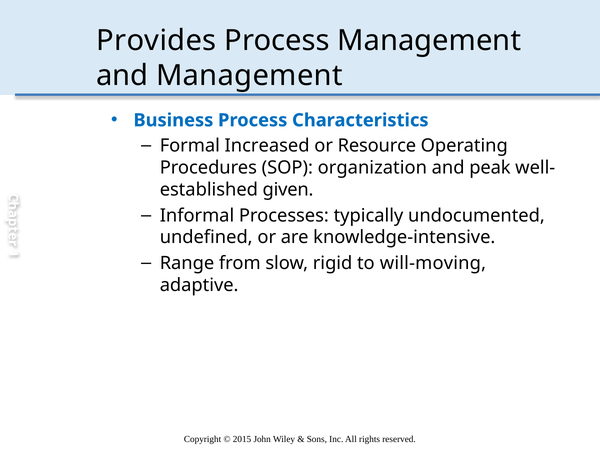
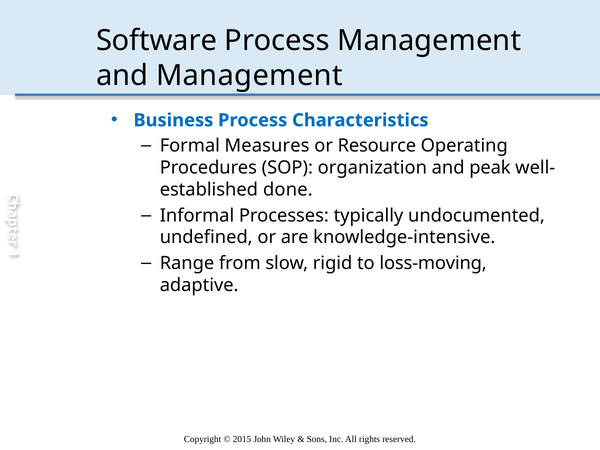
Provides: Provides -> Software
Increased: Increased -> Measures
given: given -> done
will-moving: will-moving -> loss-moving
